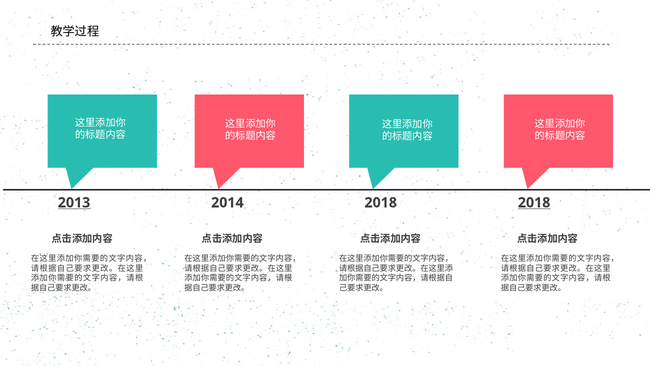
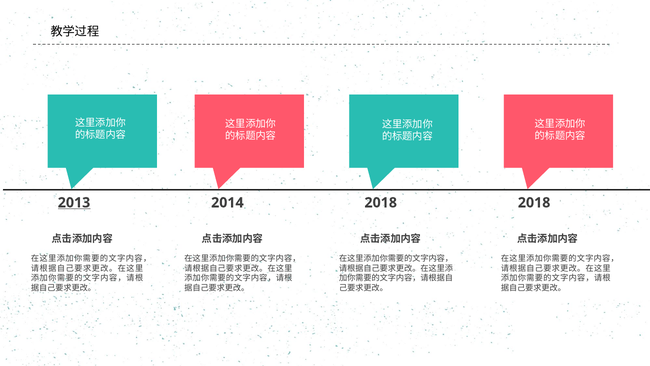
2018 at (534, 202) underline: present -> none
